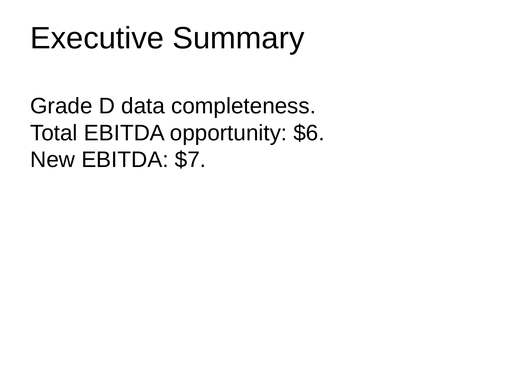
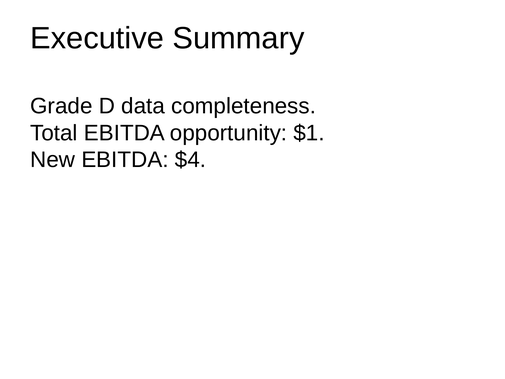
$6: $6 -> $1
$7: $7 -> $4
